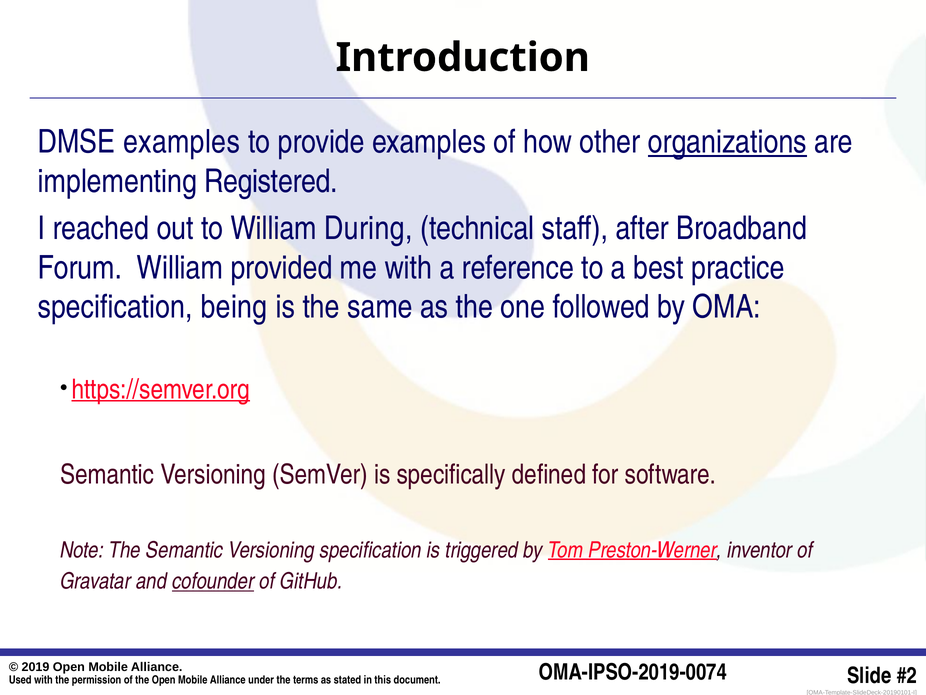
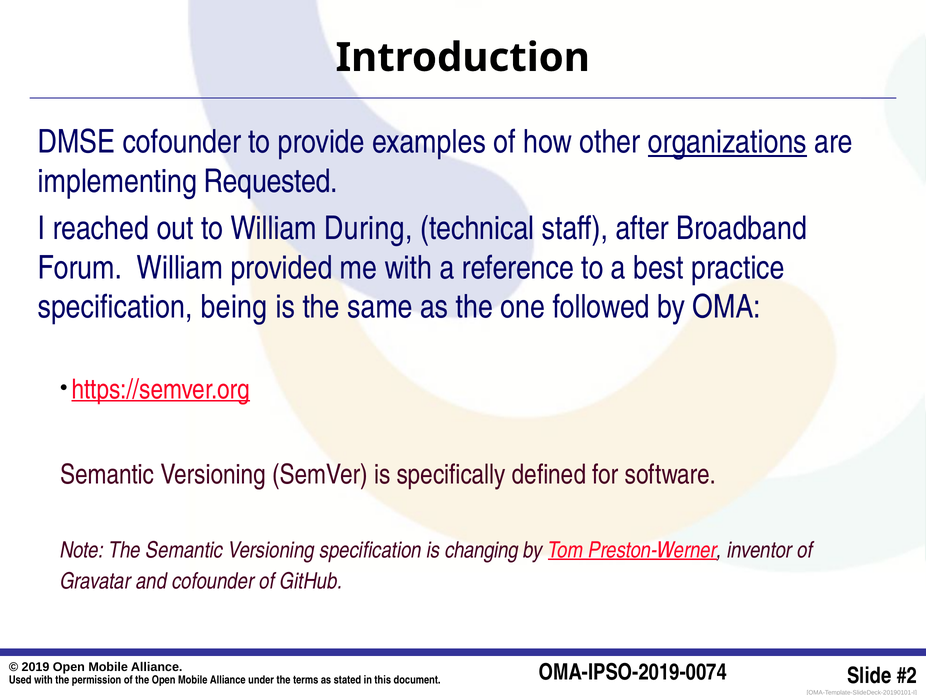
DMSE examples: examples -> cofounder
Registered: Registered -> Requested
triggered: triggered -> changing
cofounder at (213, 581) underline: present -> none
